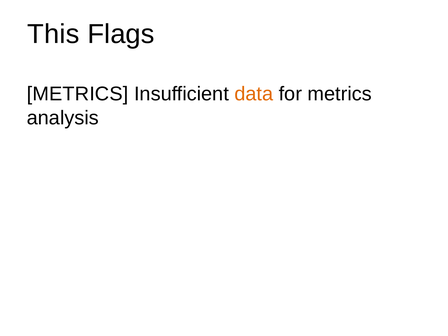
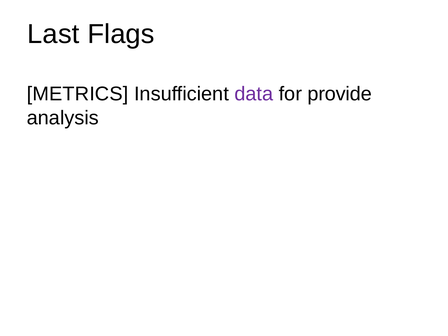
This: This -> Last
data colour: orange -> purple
for metrics: metrics -> provide
